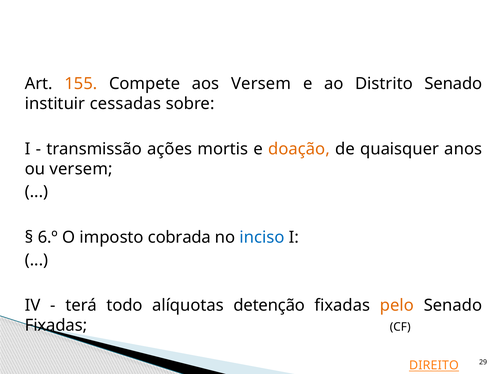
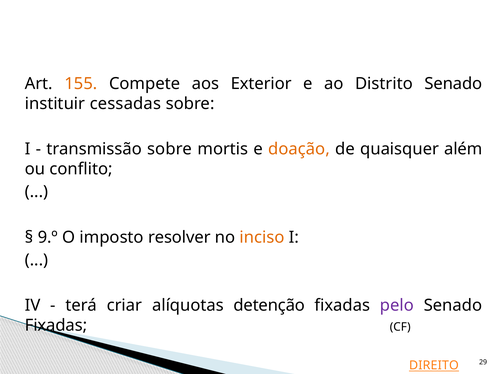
aos Versem: Versem -> Exterior
transmissão ações: ações -> sobre
anos: anos -> além
ou versem: versem -> conflito
6.º: 6.º -> 9.º
cobrada: cobrada -> resolver
inciso colour: blue -> orange
todo: todo -> criar
pelo colour: orange -> purple
